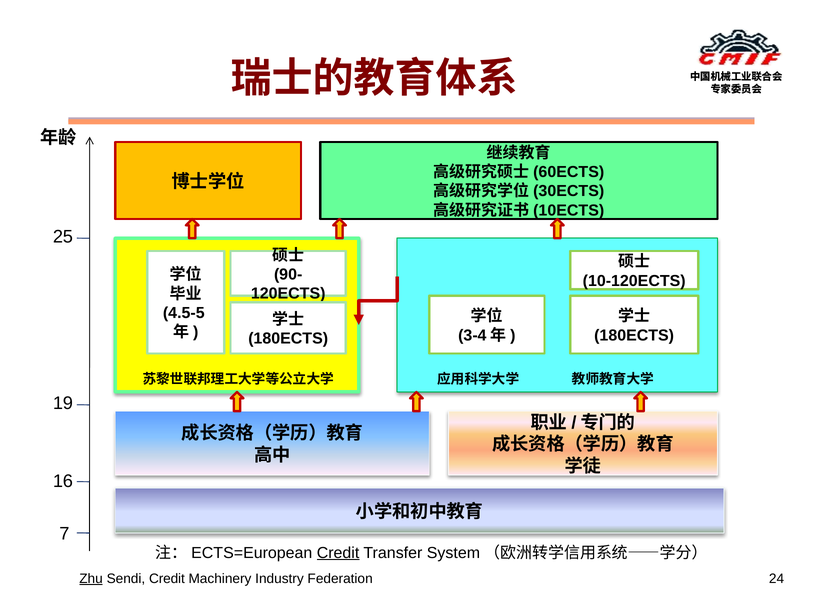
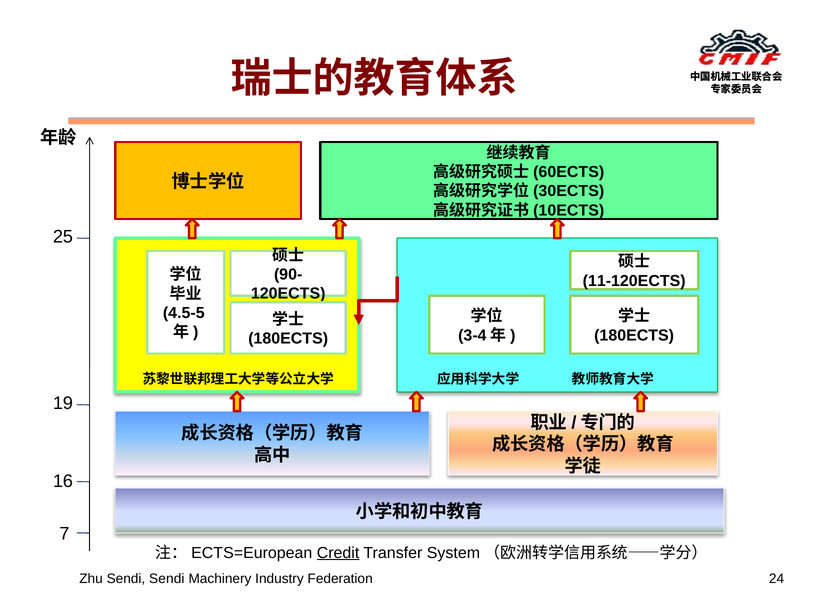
10-120ECTS: 10-120ECTS -> 11-120ECTS
Zhu underline: present -> none
Sendi Credit: Credit -> Sendi
